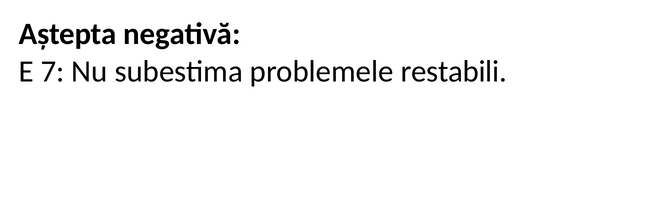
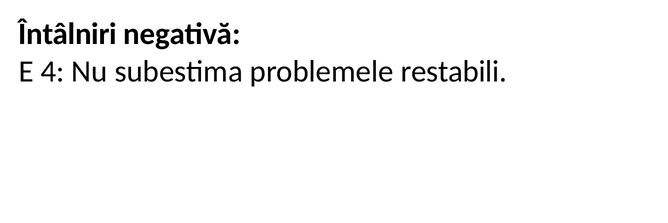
Aștepta: Aștepta -> Întâlniri
7: 7 -> 4
